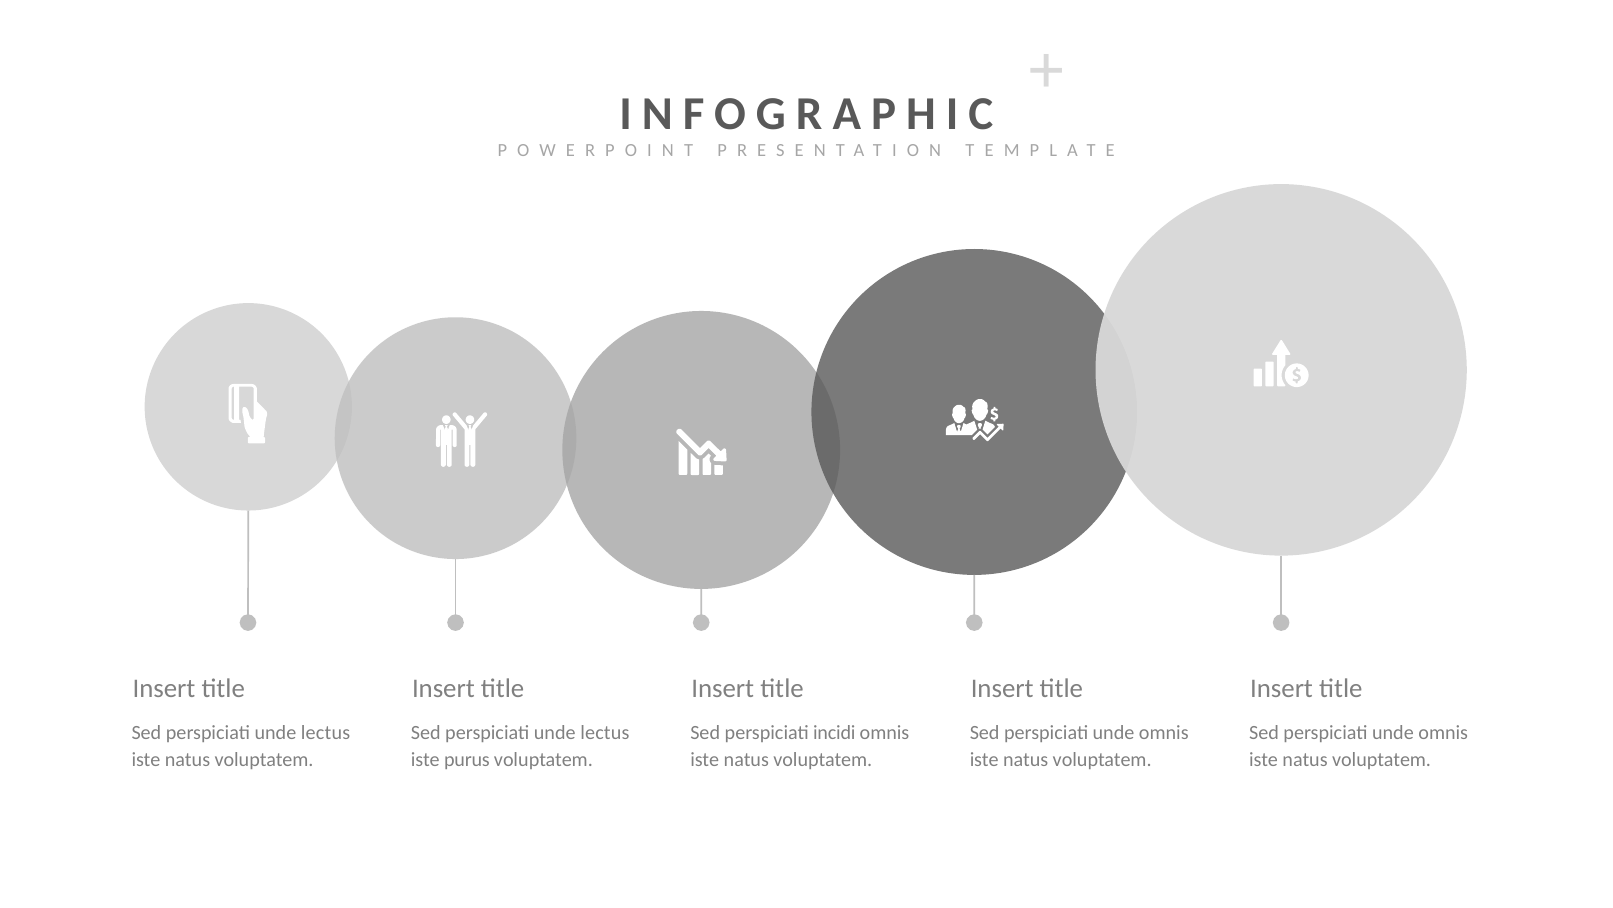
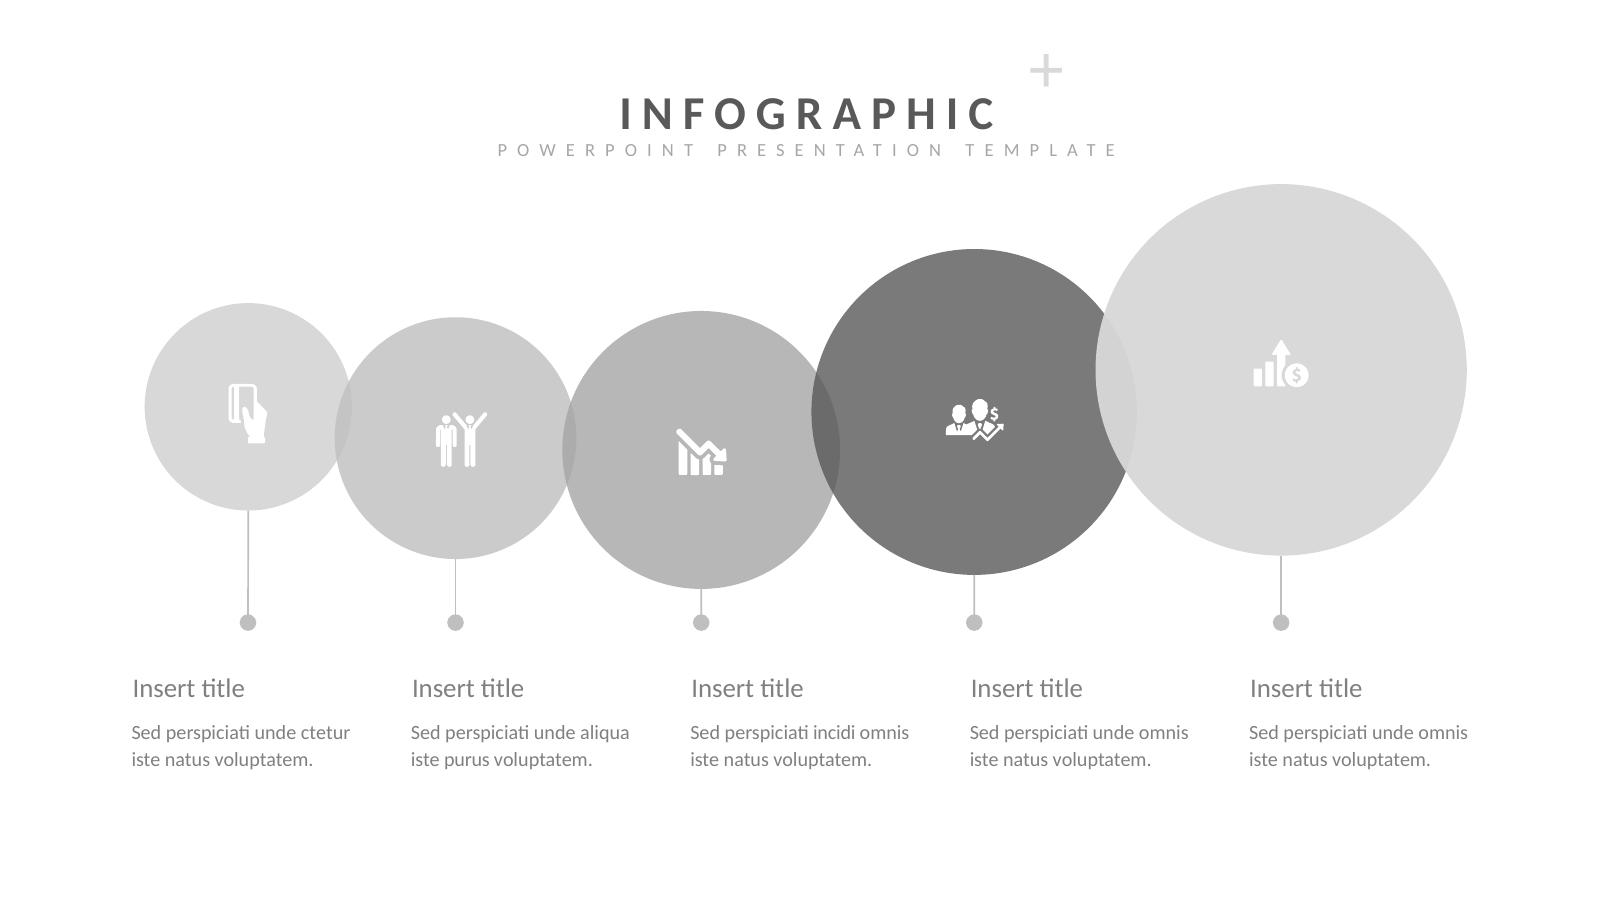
lectus at (326, 732): lectus -> ctetur
lectus at (605, 732): lectus -> aliqua
